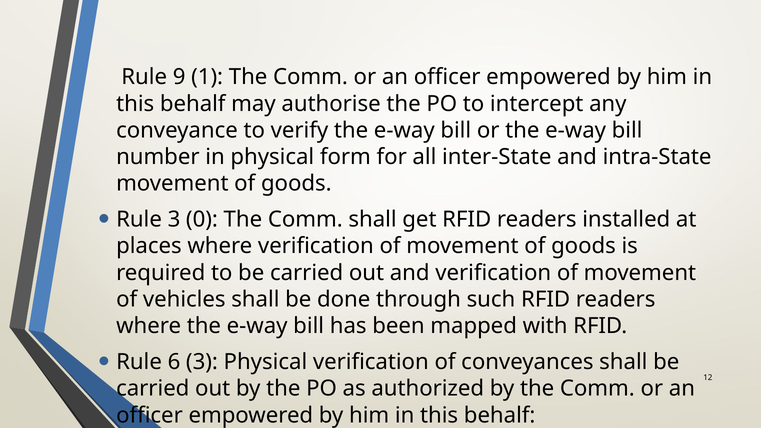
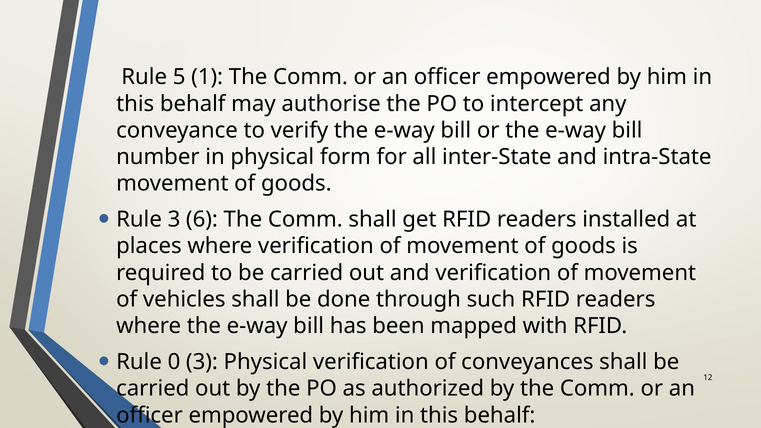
9: 9 -> 5
0: 0 -> 6
6: 6 -> 0
